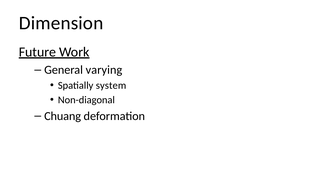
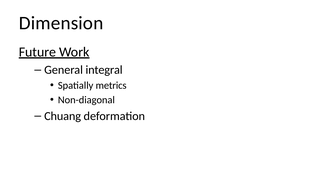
varying: varying -> integral
system: system -> metrics
